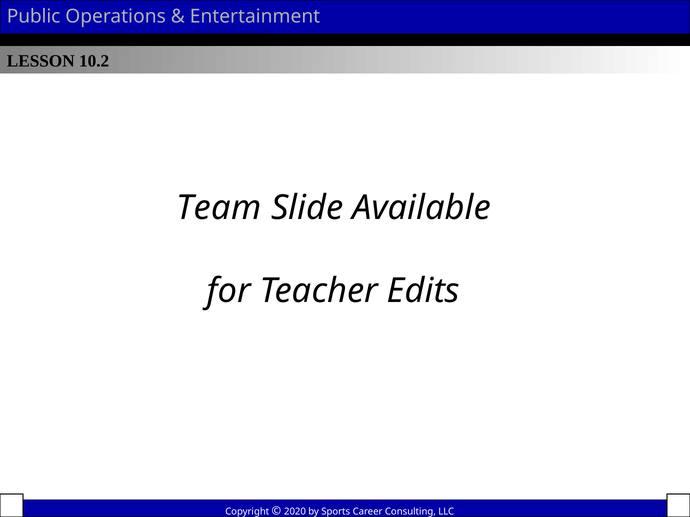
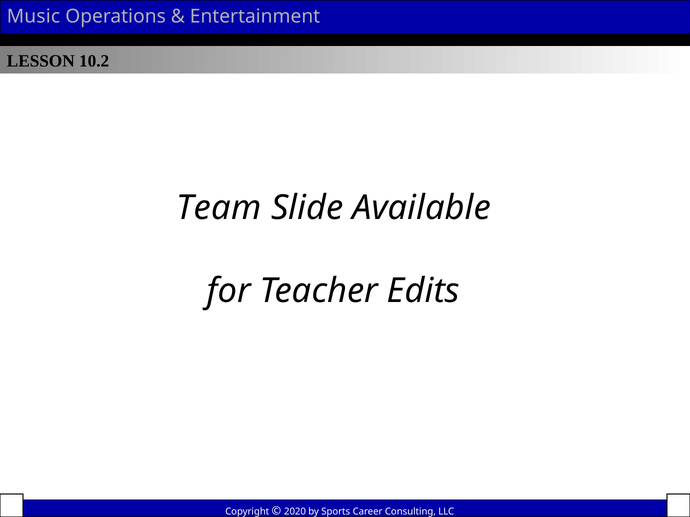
Public: Public -> Music
